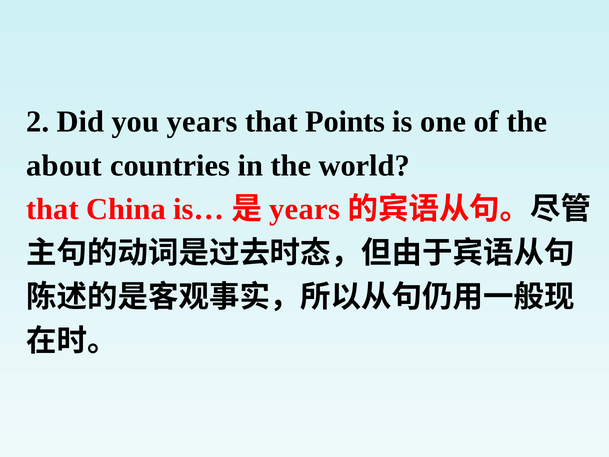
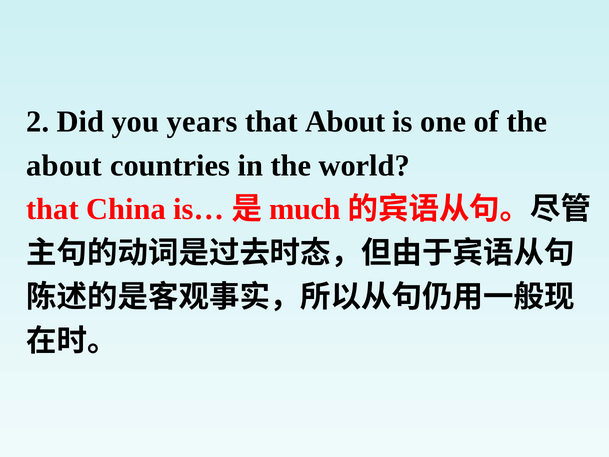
that Points: Points -> About
years at (305, 209): years -> much
